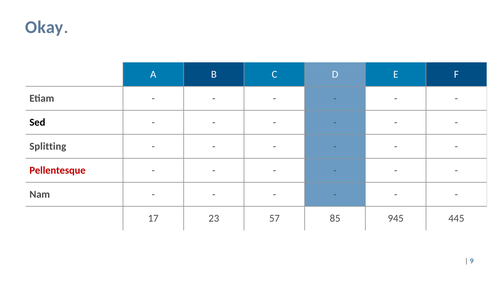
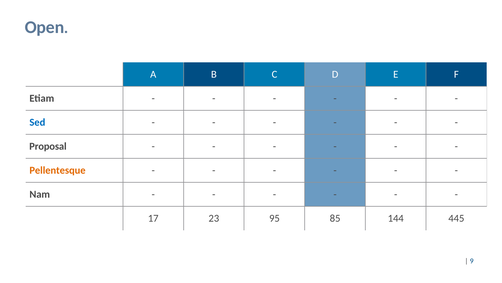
Okay: Okay -> Open
Sed colour: black -> blue
Splitting: Splitting -> Proposal
Pellentesque colour: red -> orange
57: 57 -> 95
945: 945 -> 144
